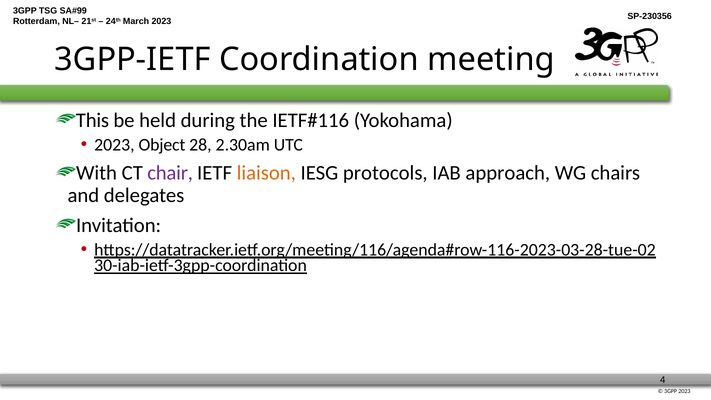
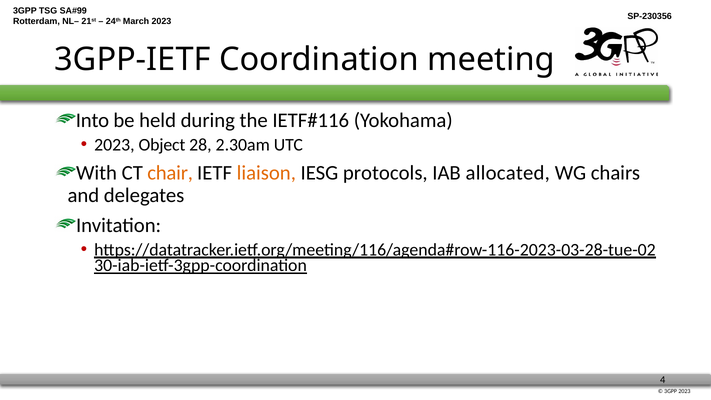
This: This -> Into
chair colour: purple -> orange
approach: approach -> allocated
